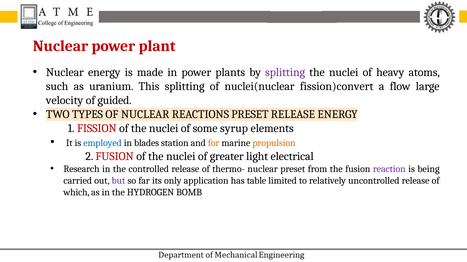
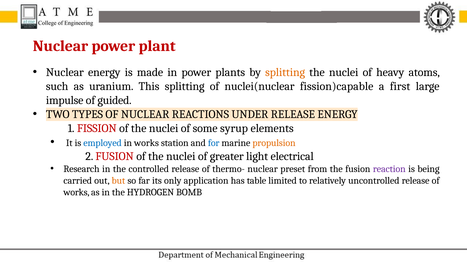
splitting at (285, 73) colour: purple -> orange
fission)convert: fission)convert -> fission)capable
flow: flow -> first
velocity: velocity -> impulse
REACTIONS PRESET: PRESET -> UNDER
in blades: blades -> works
for colour: orange -> blue
but colour: purple -> orange
which at (76, 193): which -> works
